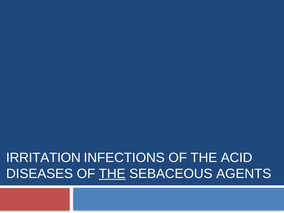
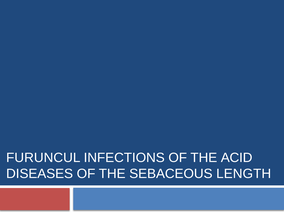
IRRITATION: IRRITATION -> FURUNCUL
THE at (112, 174) underline: present -> none
AGENTS: AGENTS -> LENGTH
